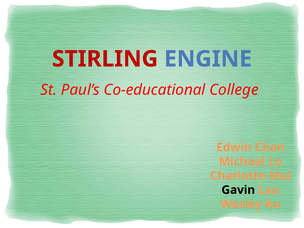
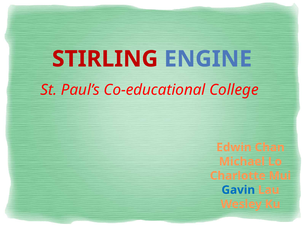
Gavin colour: black -> blue
